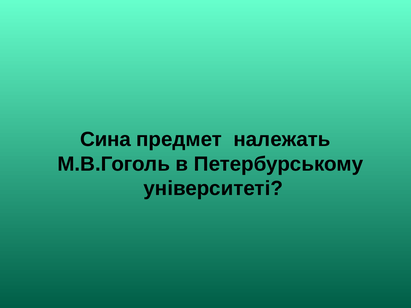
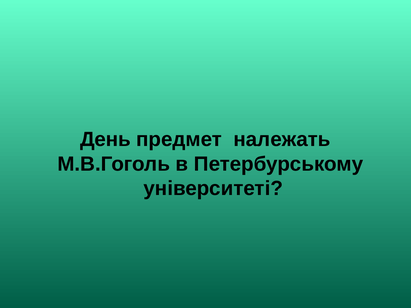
Сина: Сина -> День
